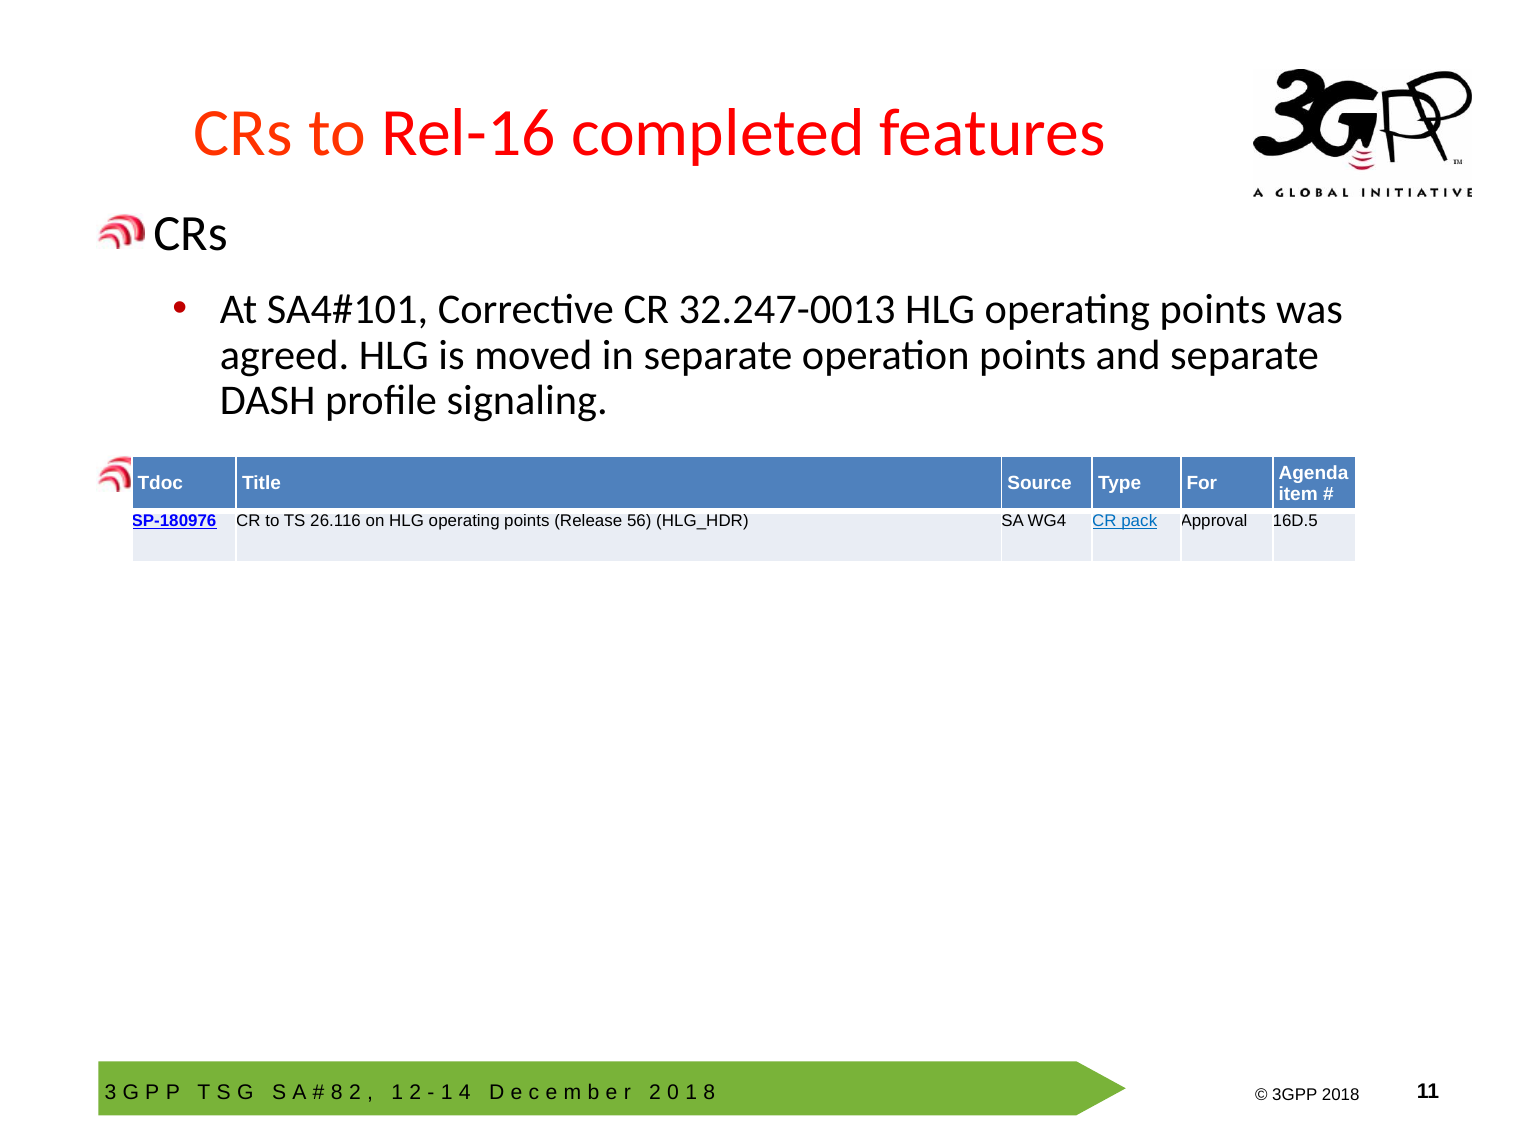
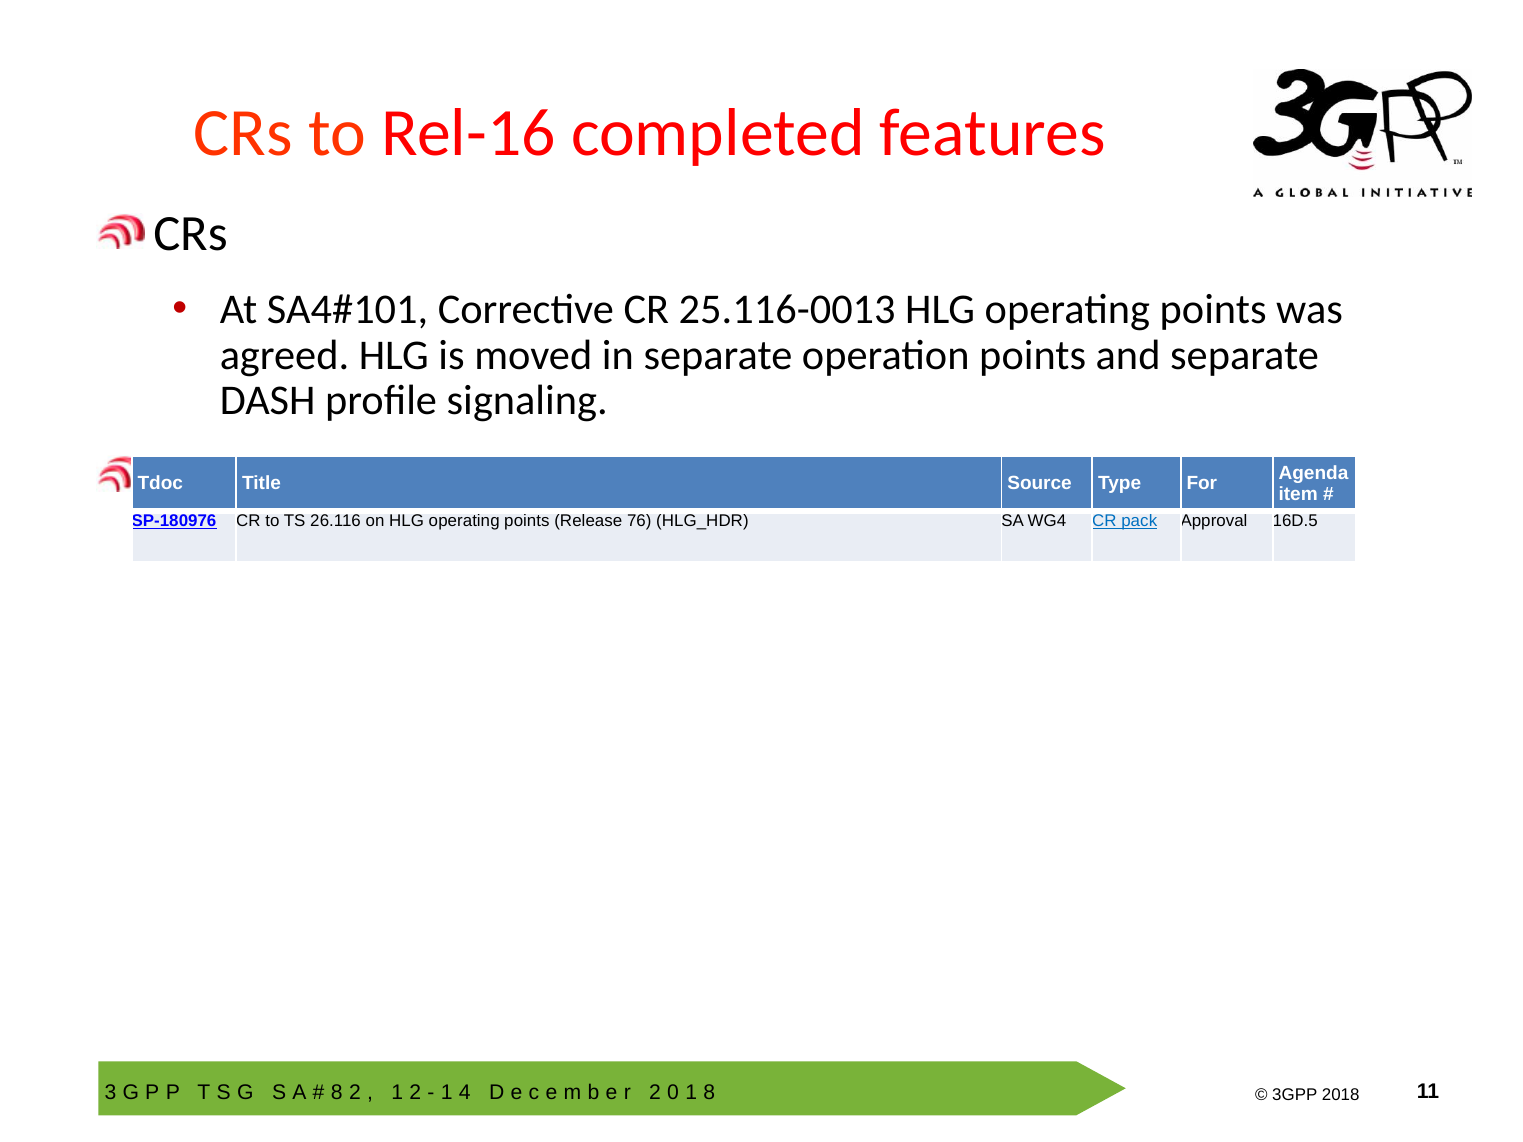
32.247-0013: 32.247-0013 -> 25.116-0013
56: 56 -> 76
